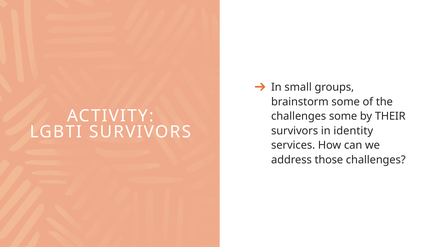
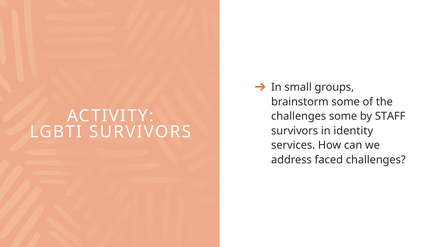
THEIR: THEIR -> STAFF
those: those -> faced
